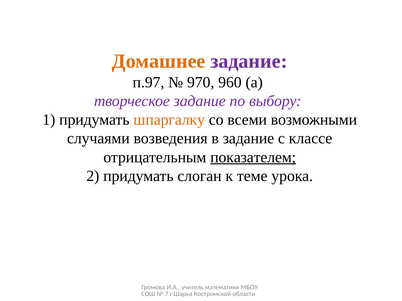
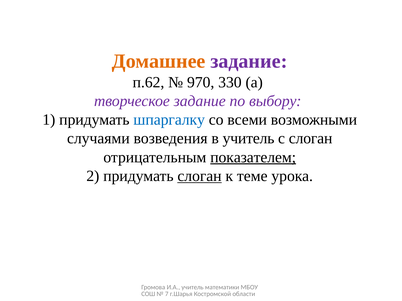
п.97: п.97 -> п.62
960: 960 -> 330
шпаргалку colour: orange -> blue
в задание: задание -> учитель
с классе: классе -> слоган
слоган at (200, 176) underline: none -> present
